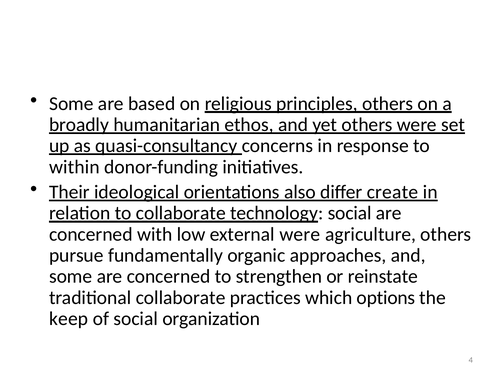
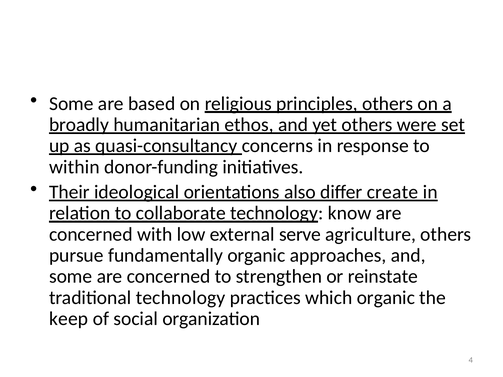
technology social: social -> know
external were: were -> serve
traditional collaborate: collaborate -> technology
which options: options -> organic
